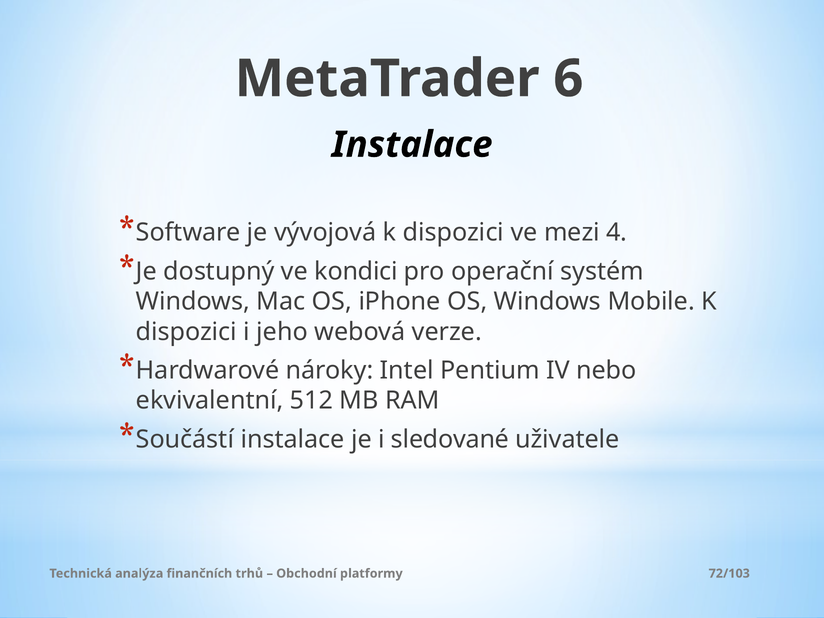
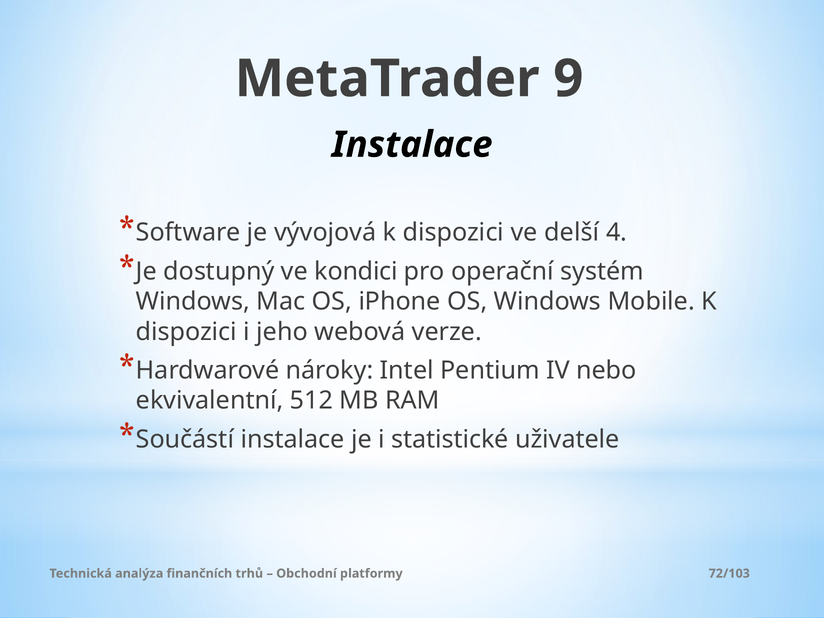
6: 6 -> 9
mezi: mezi -> delší
sledované: sledované -> statistické
